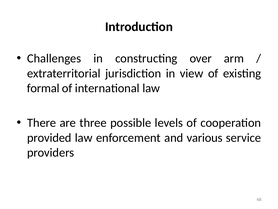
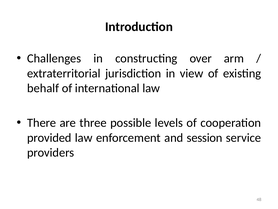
formal: formal -> behalf
various: various -> session
